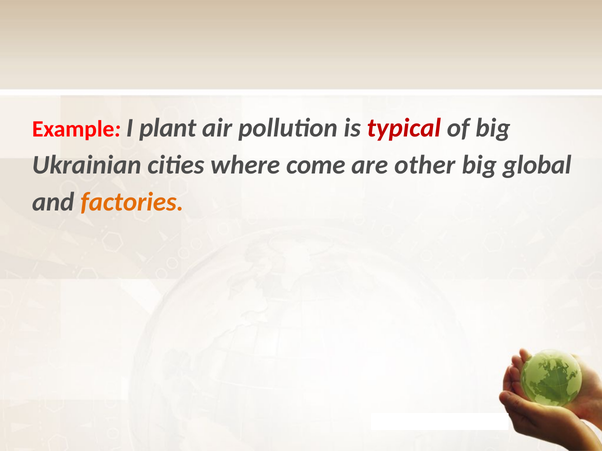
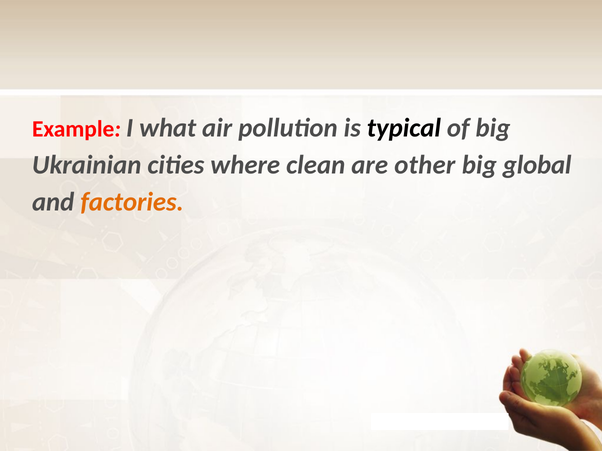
plant: plant -> what
typical colour: red -> black
come: come -> clean
